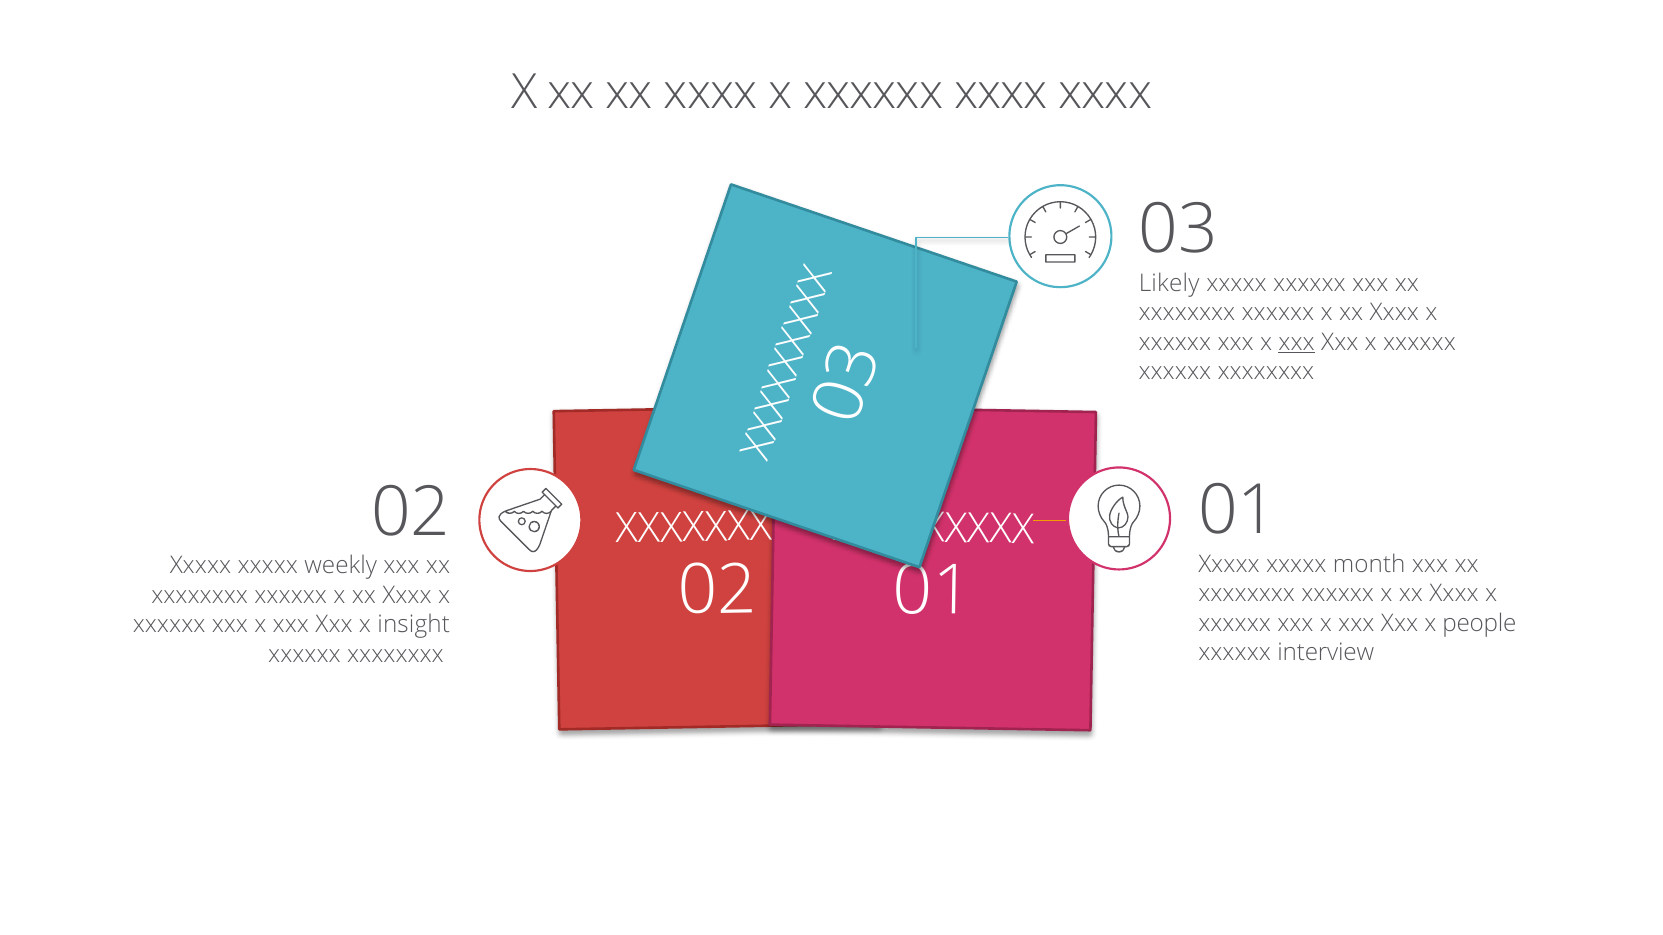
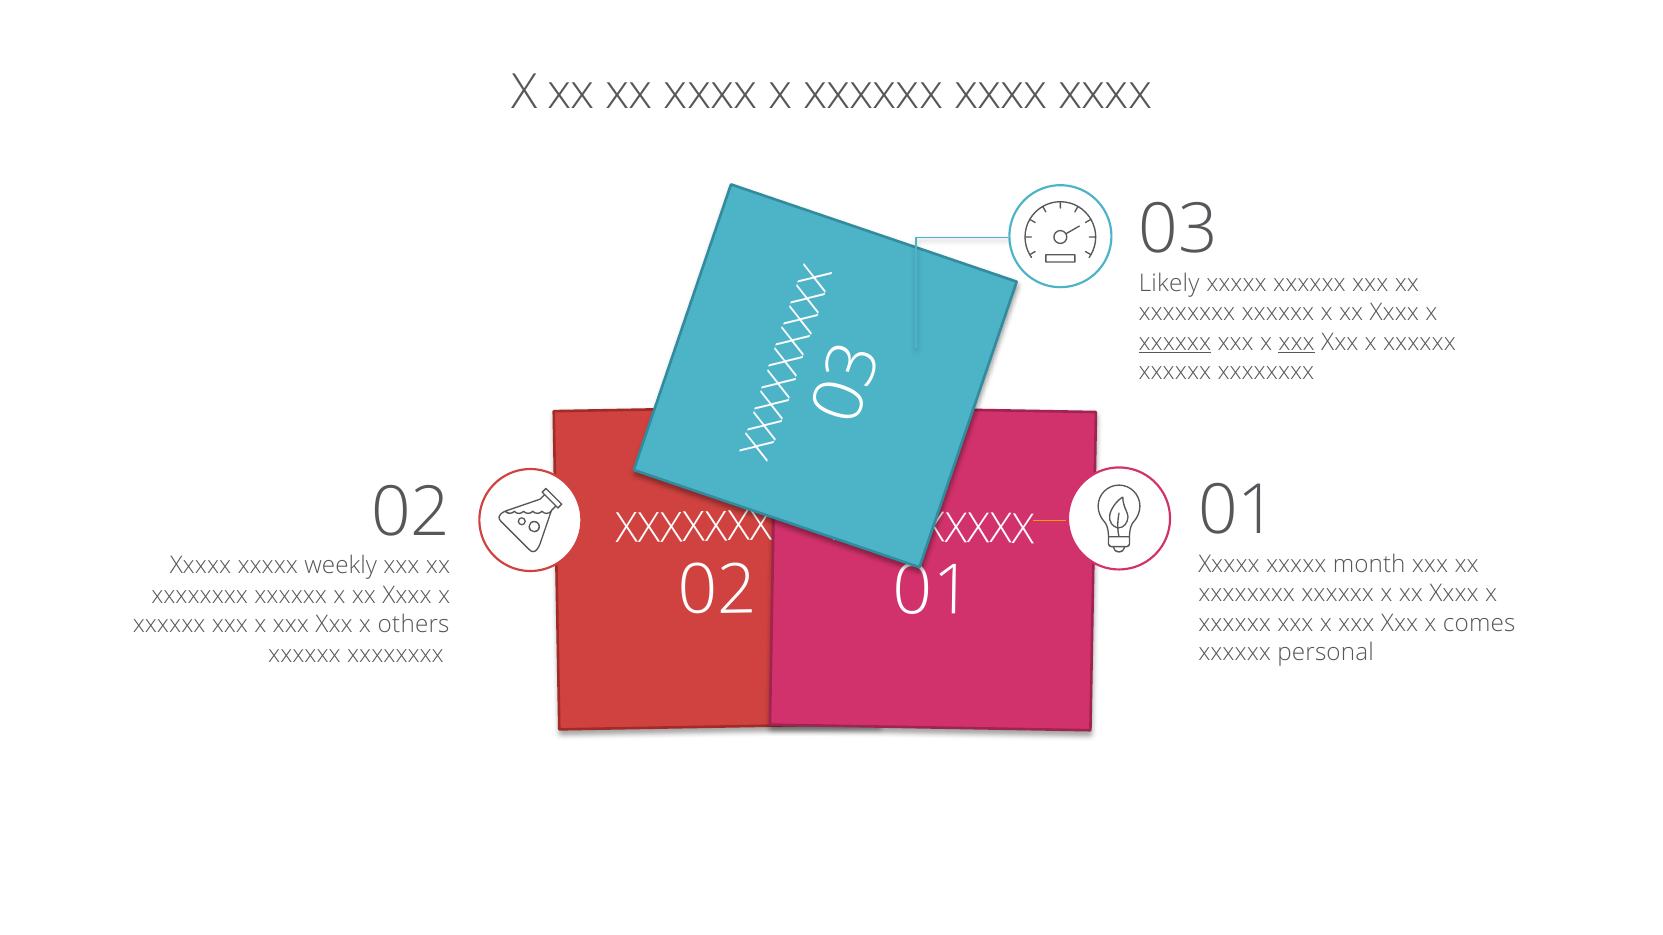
xxxxxx at (1175, 342) underline: none -> present
people: people -> comes
insight: insight -> others
interview: interview -> personal
